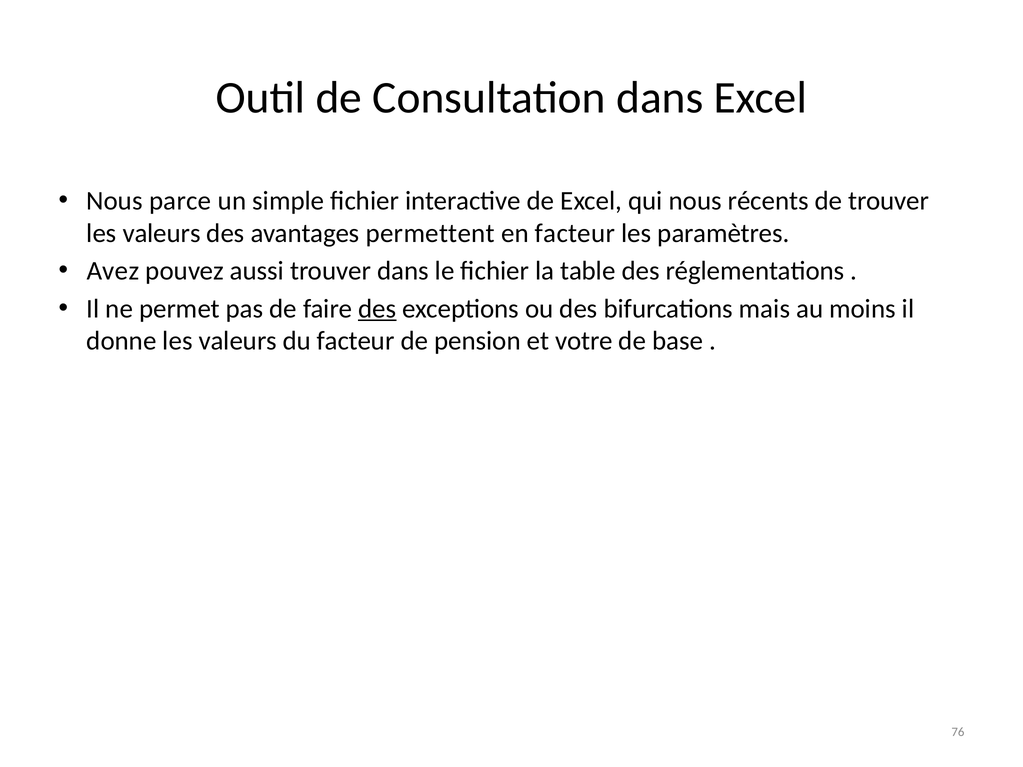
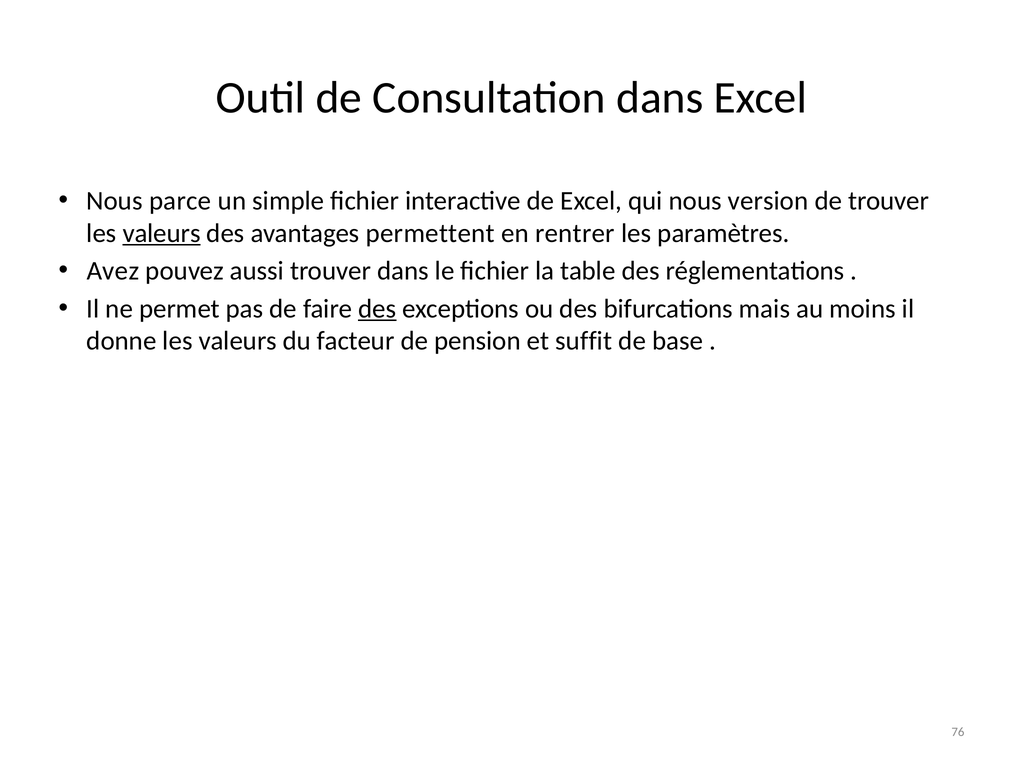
récents: récents -> version
valeurs at (162, 233) underline: none -> present
en facteur: facteur -> rentrer
votre: votre -> suffit
